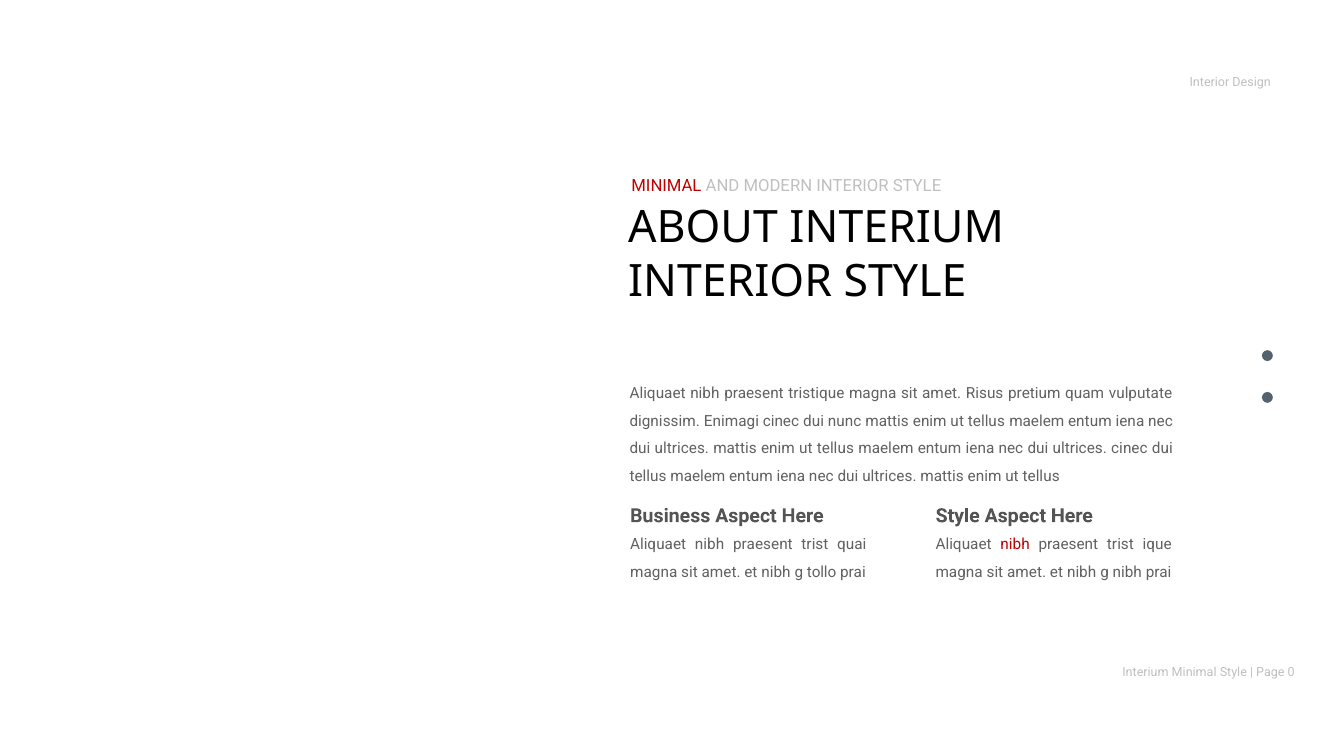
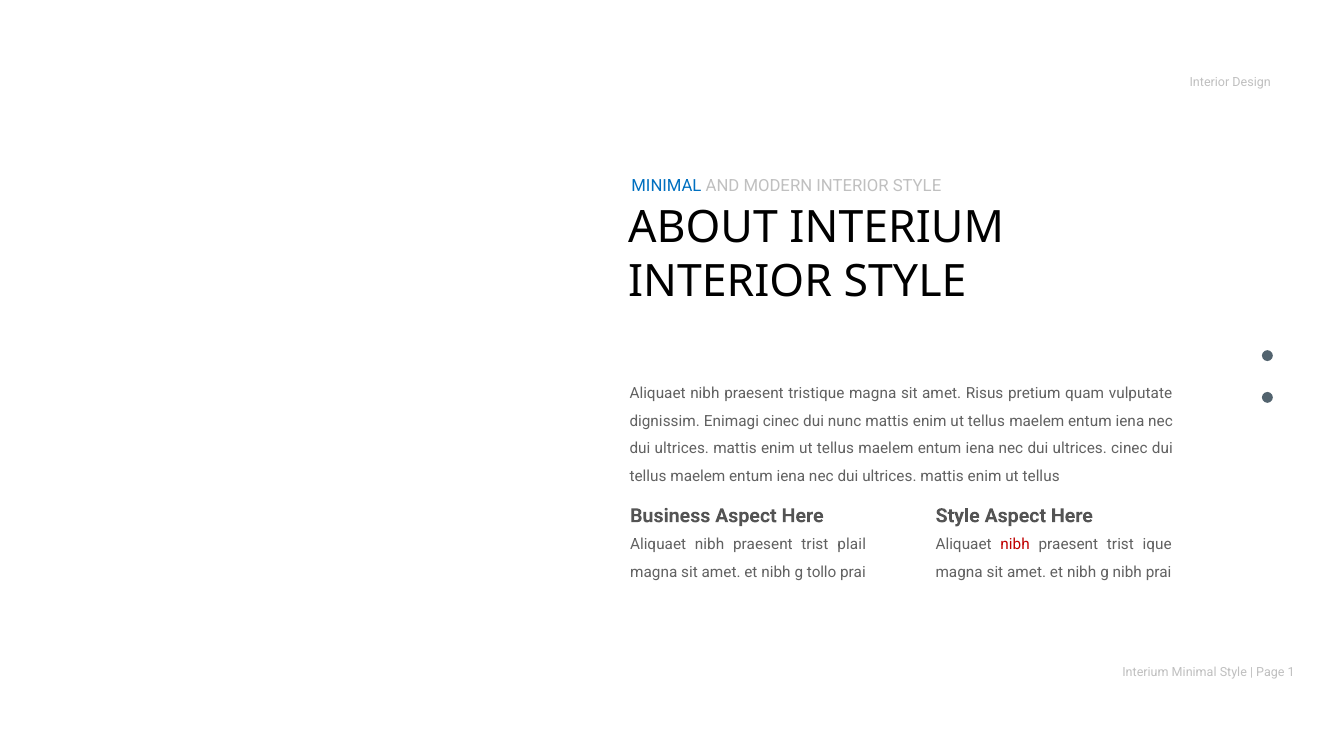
MINIMAL at (666, 186) colour: red -> blue
quai: quai -> plail
0: 0 -> 1
